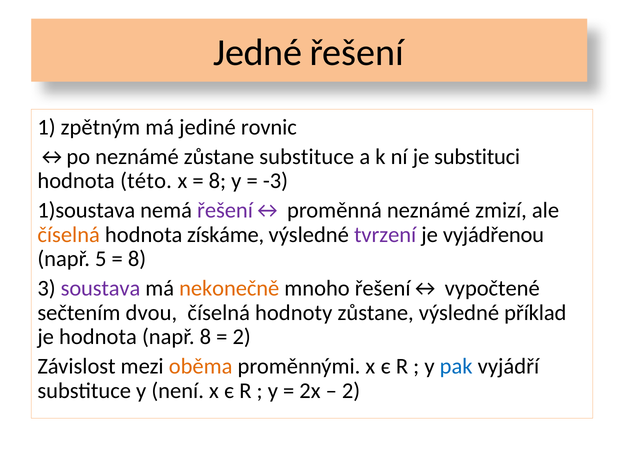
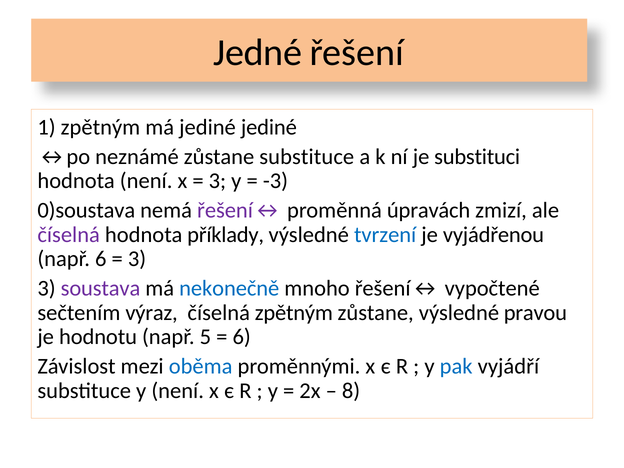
jediné rovnic: rovnic -> jediné
hodnota této: této -> není
8 at (217, 181): 8 -> 3
1)soustava: 1)soustava -> 0)soustava
proměnná neznámé: neznámé -> úpravách
číselná at (69, 235) colour: orange -> purple
získáme: získáme -> příklady
tvrzení colour: purple -> blue
např 5: 5 -> 6
8 at (137, 259): 8 -> 3
nekonečně colour: orange -> blue
dvou: dvou -> výraz
číselná hodnoty: hodnoty -> zpětným
příklad: příklad -> pravou
je hodnota: hodnota -> hodnotu
např 8: 8 -> 5
2 at (242, 337): 2 -> 6
oběma colour: orange -> blue
2 at (351, 391): 2 -> 8
